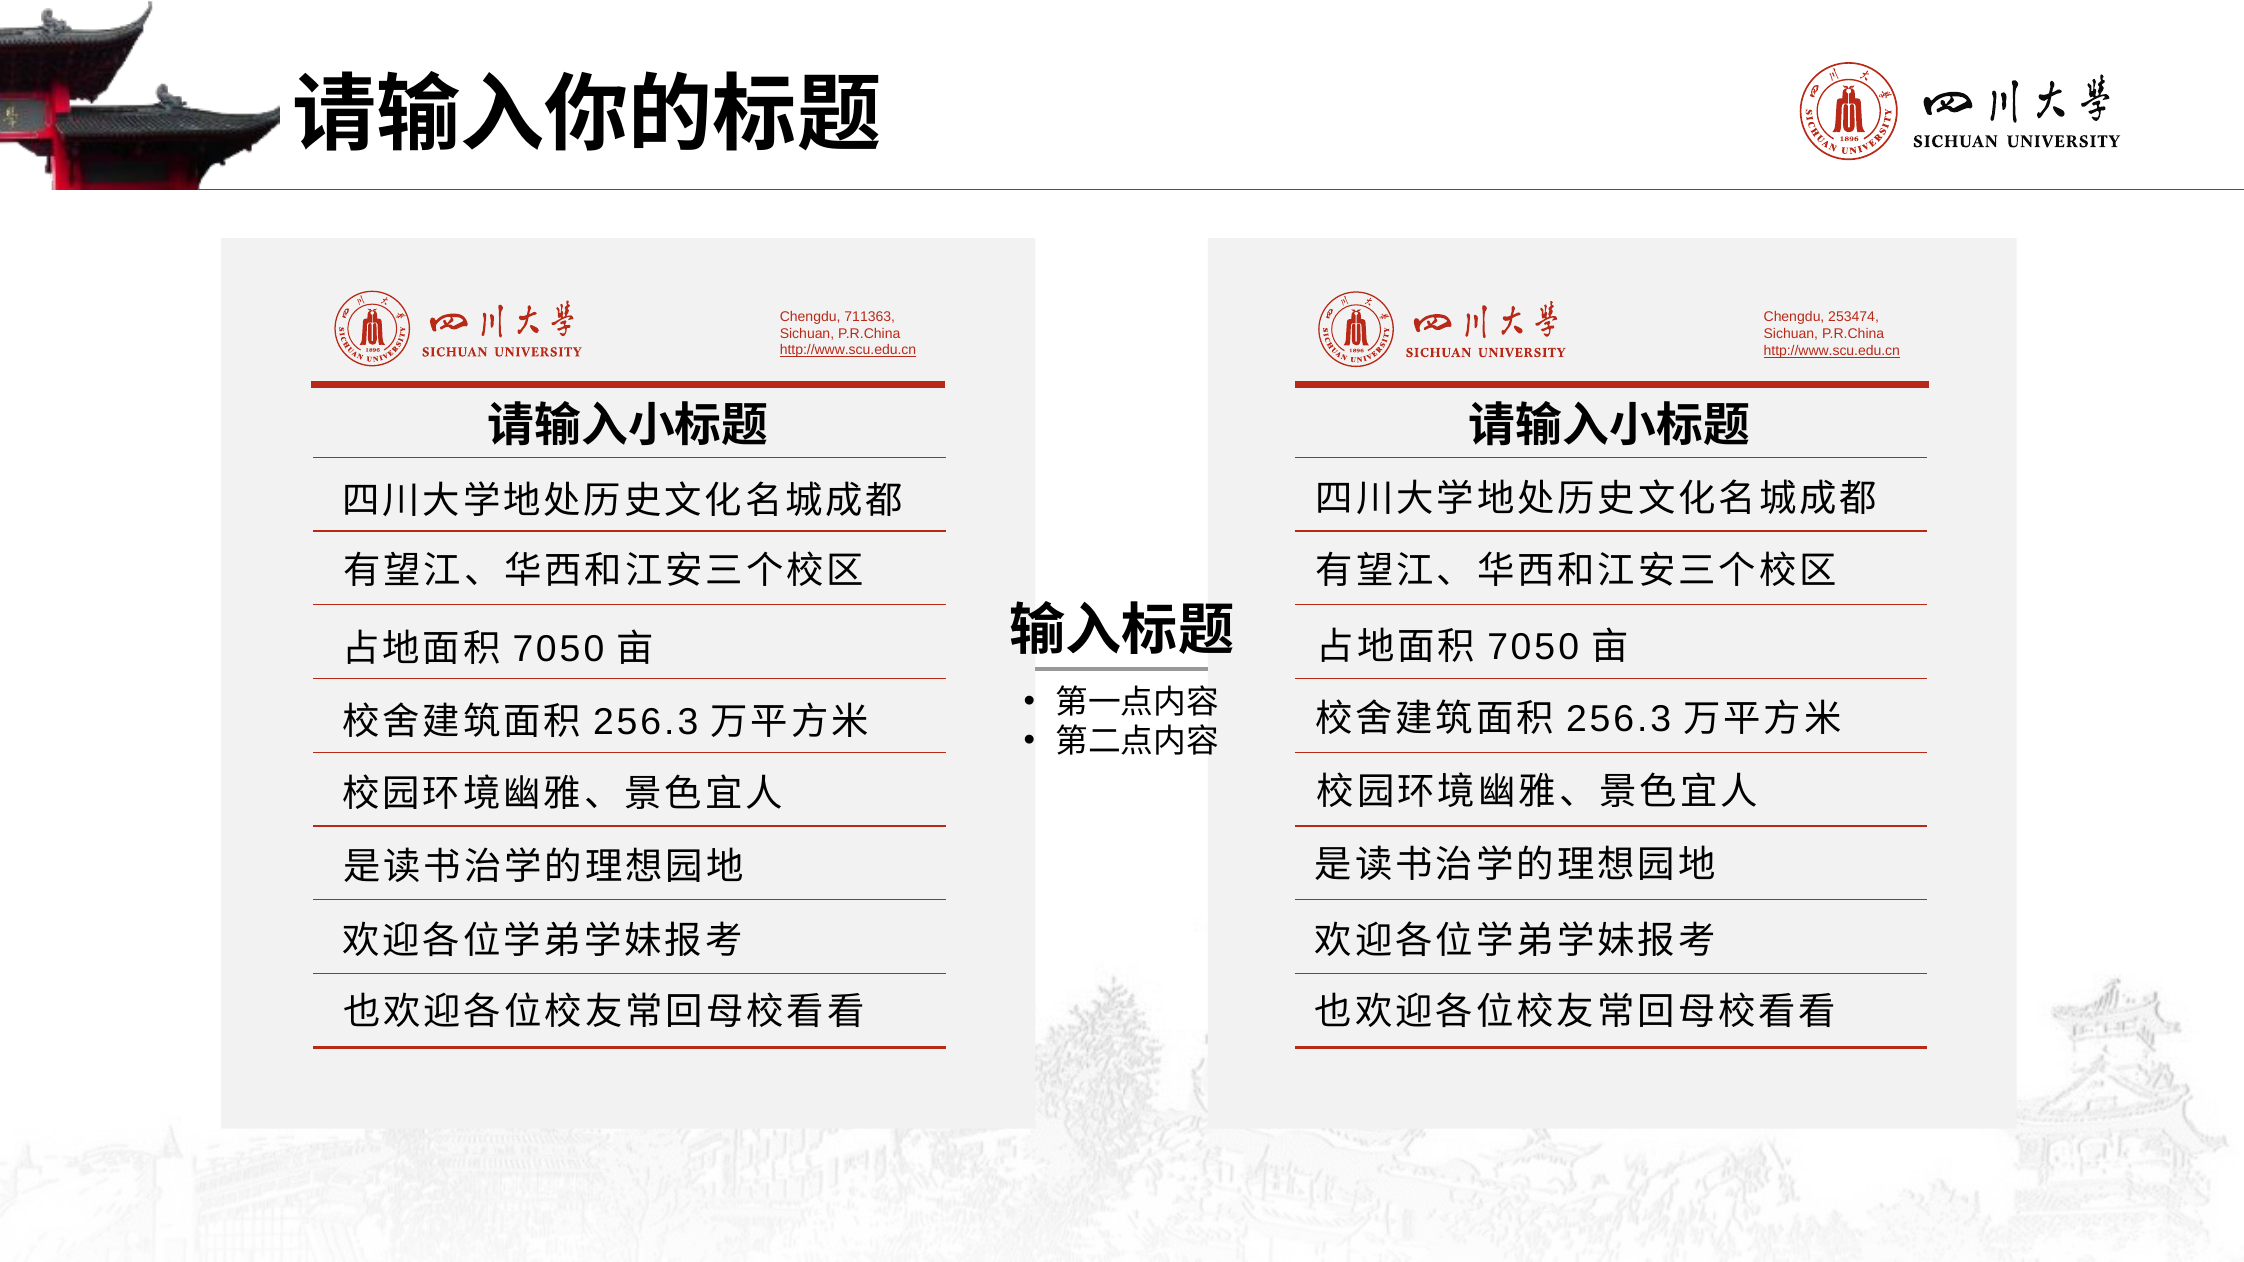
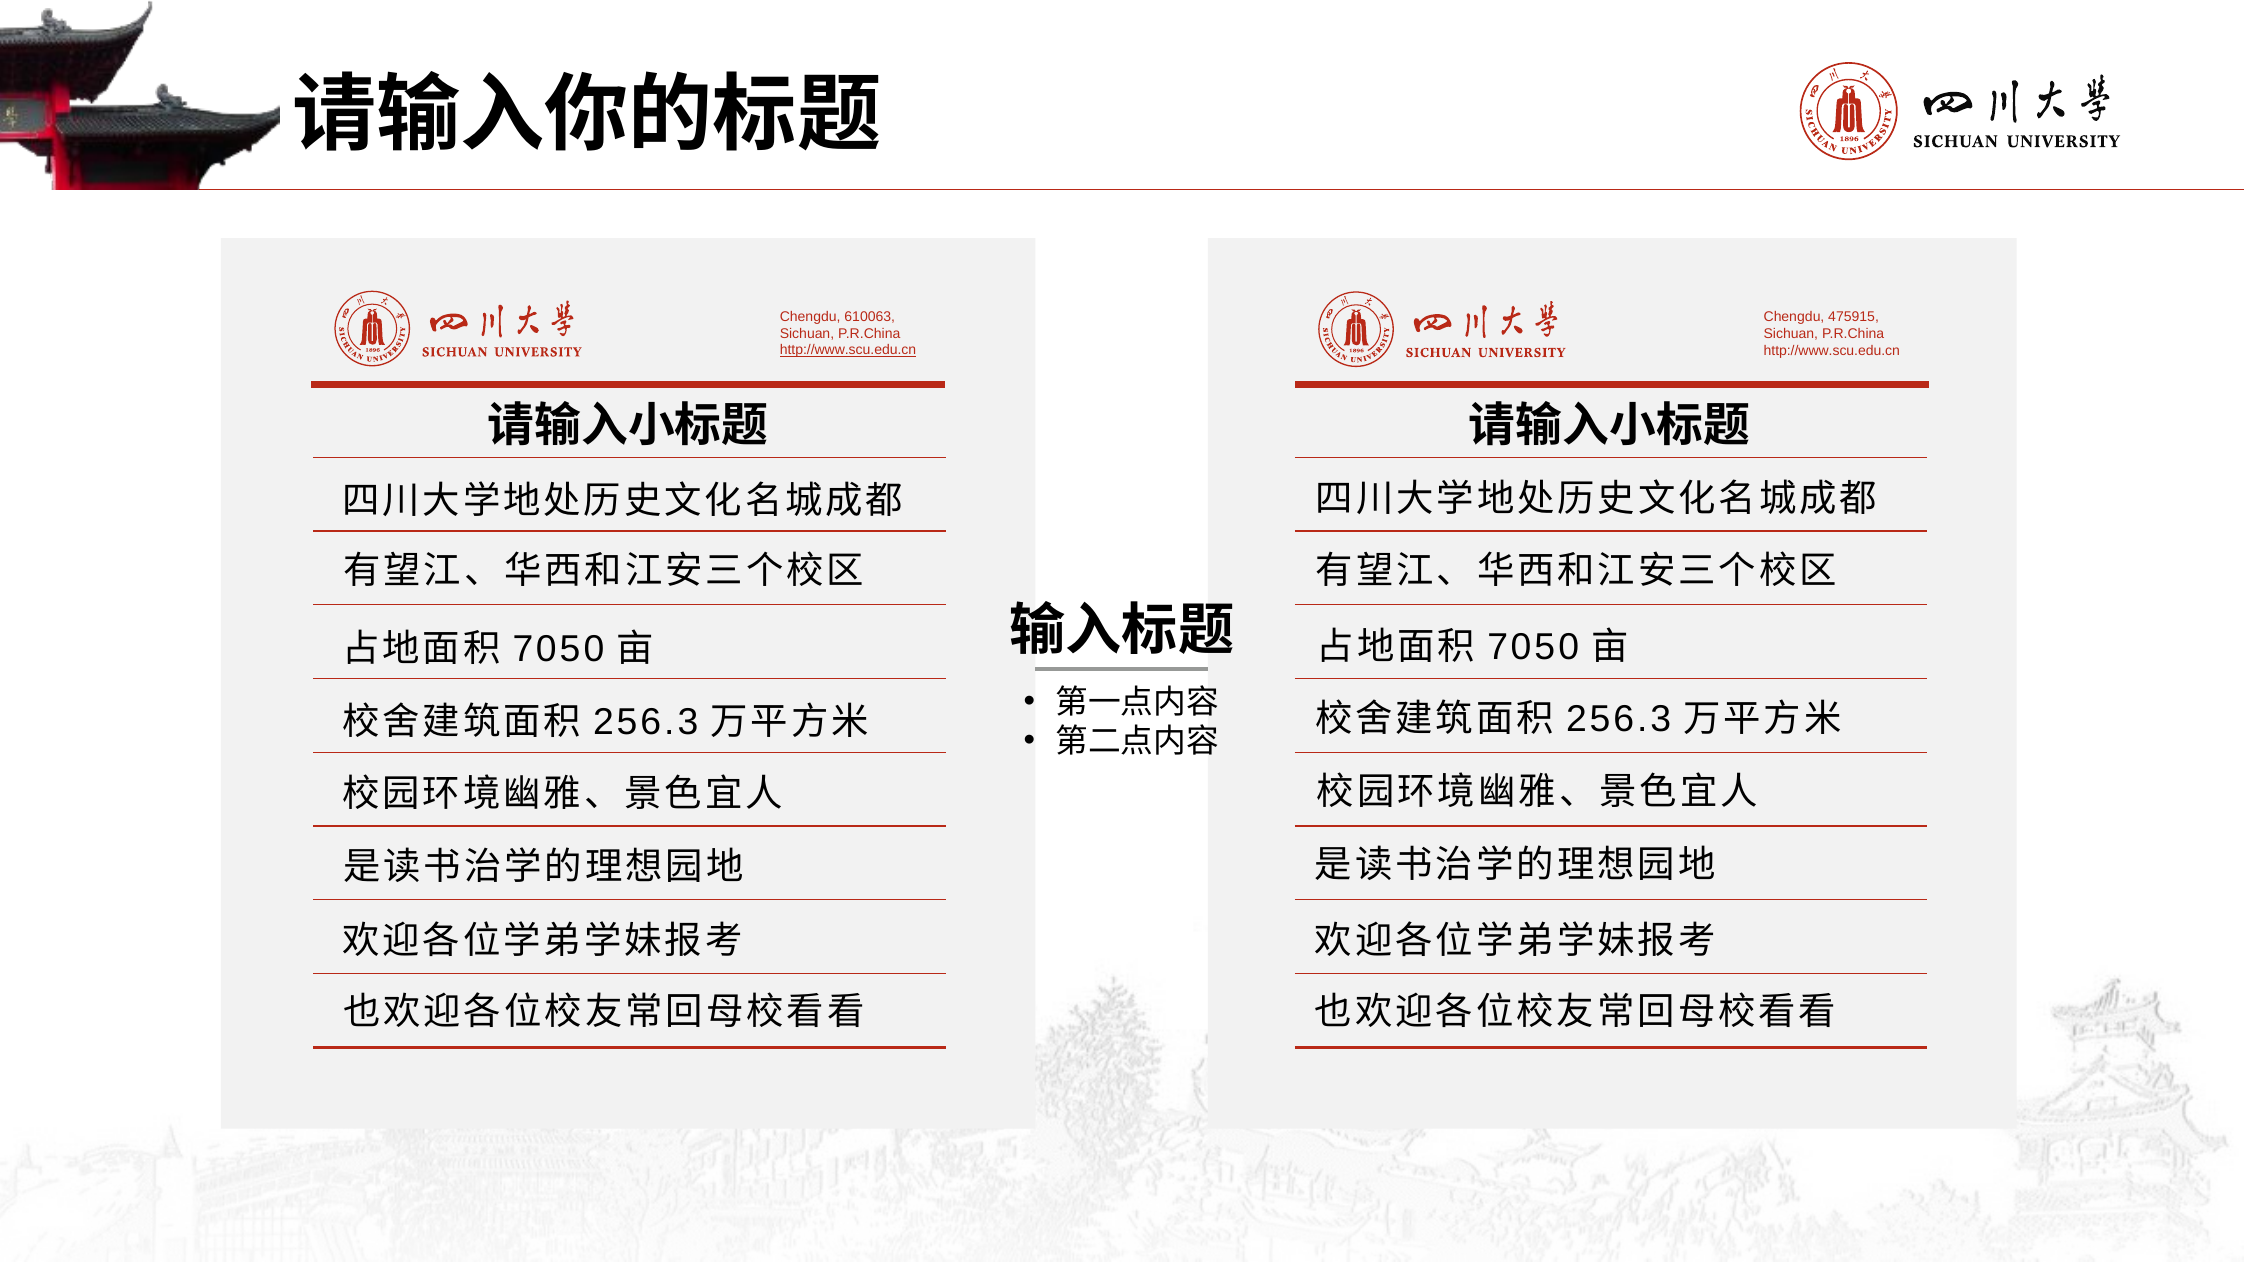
711363: 711363 -> 610063
253474: 253474 -> 475915
http://www.scu.edu.cn at (1832, 351) underline: present -> none
